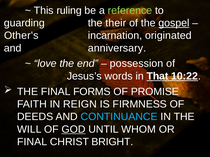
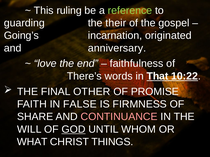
gospel underline: present -> none
Other’s: Other’s -> Going’s
possession: possession -> faithfulness
Jesus’s: Jesus’s -> There’s
FORMS: FORMS -> OTHER
REIGN: REIGN -> FALSE
DEEDS: DEEDS -> SHARE
CONTINUANCE colour: light blue -> pink
FINAL at (32, 142): FINAL -> WHAT
BRIGHT: BRIGHT -> THINGS
